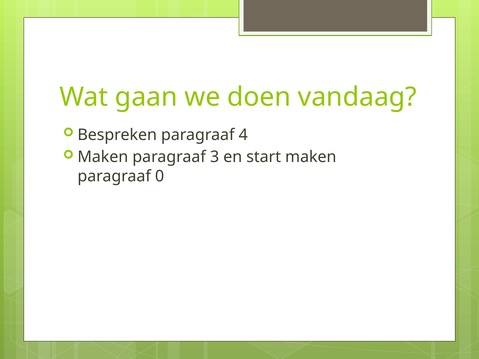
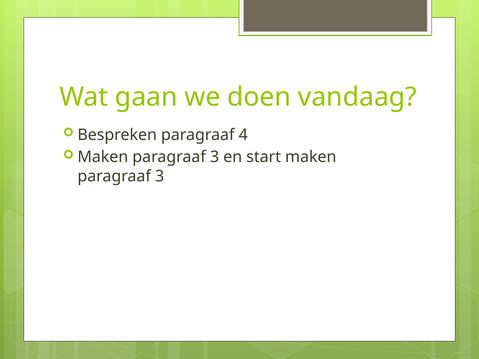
0 at (160, 176): 0 -> 3
